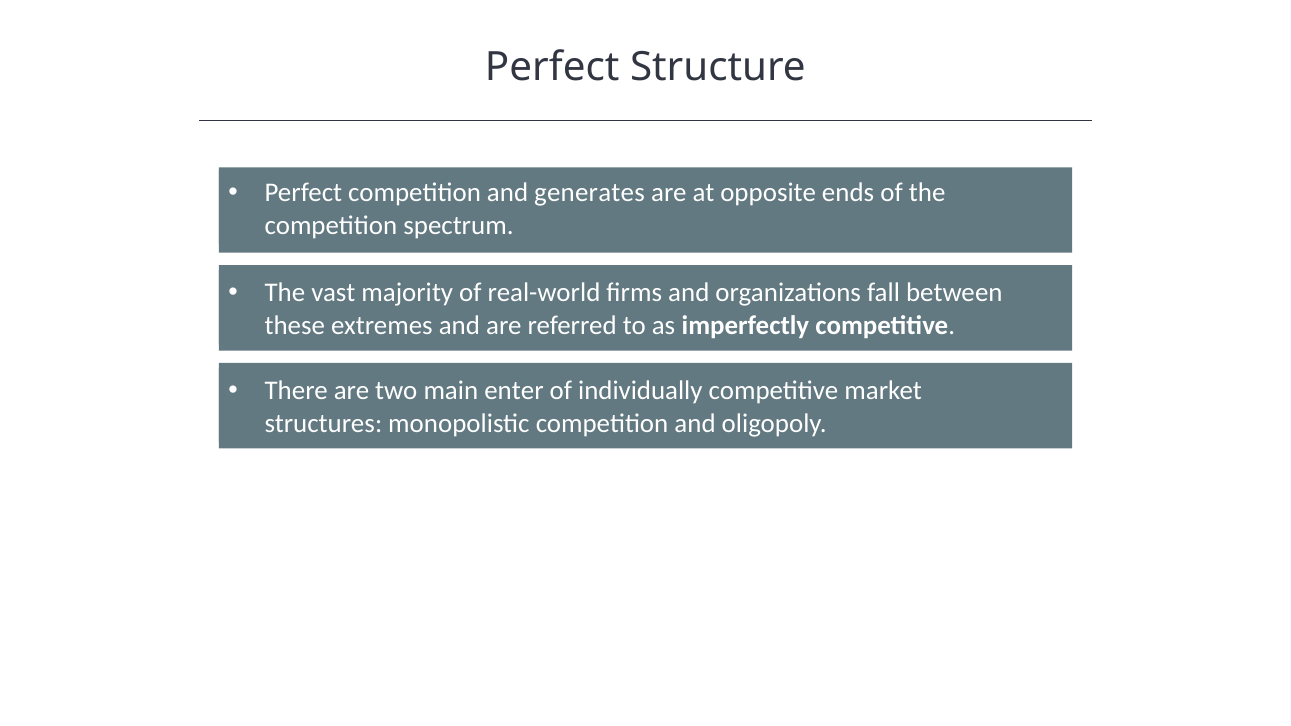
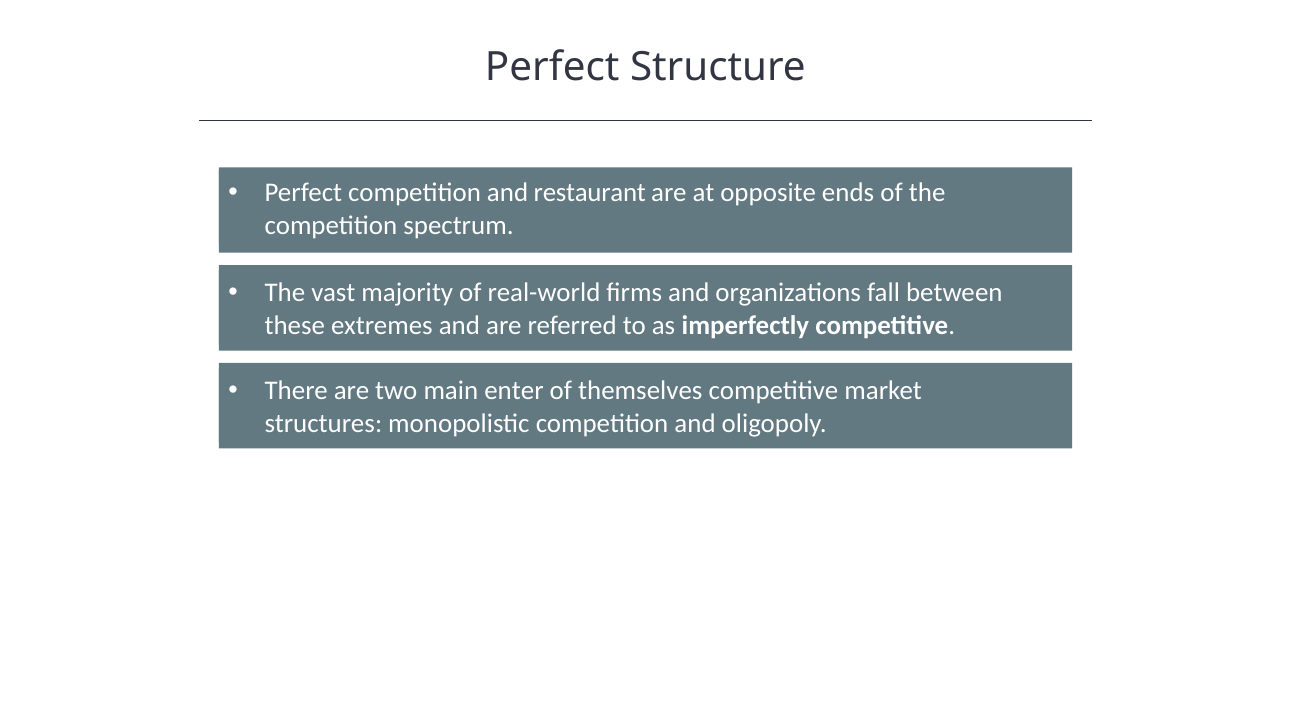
generates: generates -> restaurant
individually: individually -> themselves
